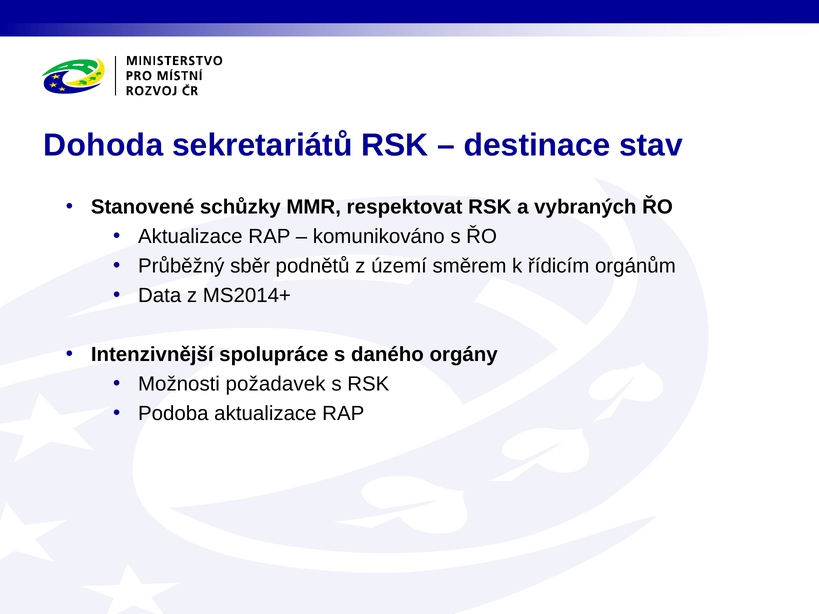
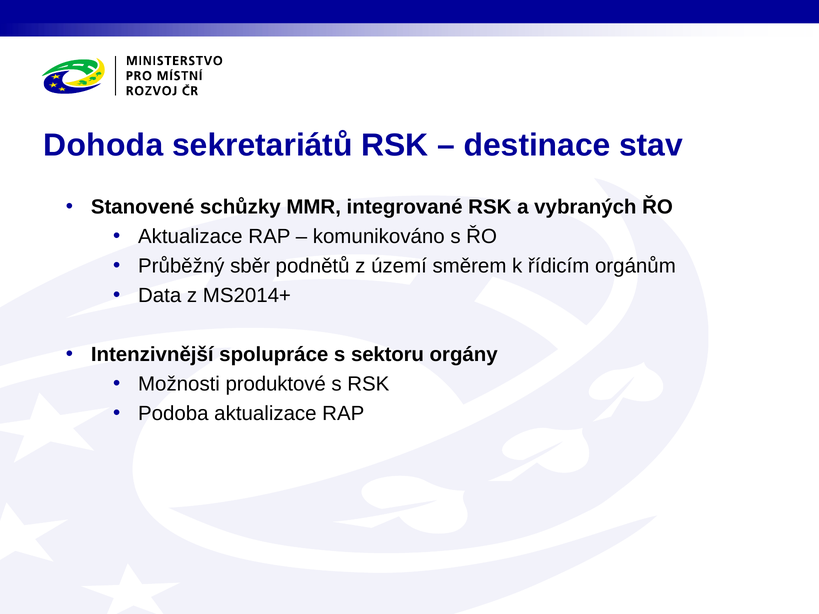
respektovat: respektovat -> integrované
daného: daného -> sektoru
požadavek: požadavek -> produktové
